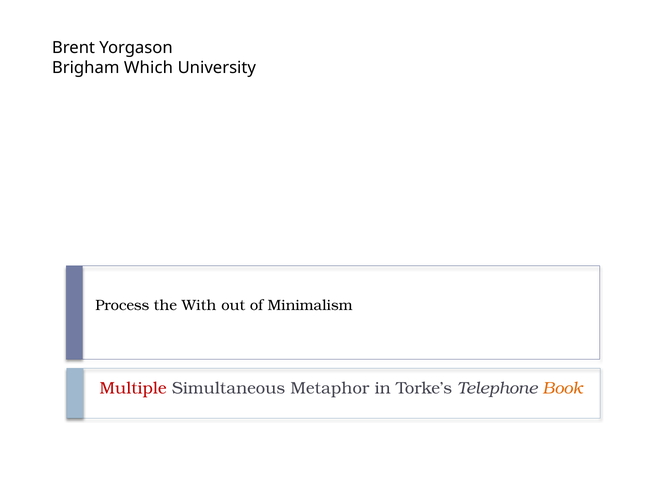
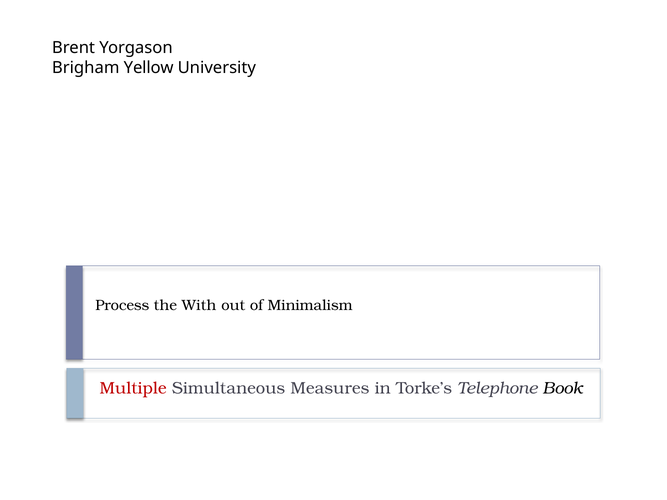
Which: Which -> Yellow
Metaphor: Metaphor -> Measures
Book colour: orange -> black
